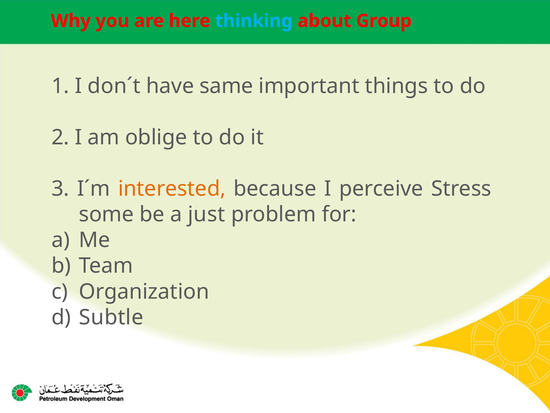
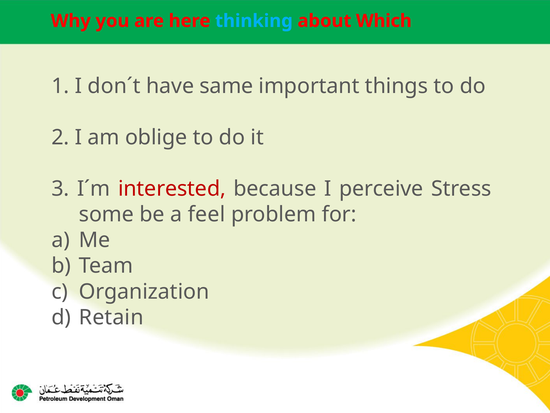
Group: Group -> Which
interested colour: orange -> red
just: just -> feel
Subtle: Subtle -> Retain
